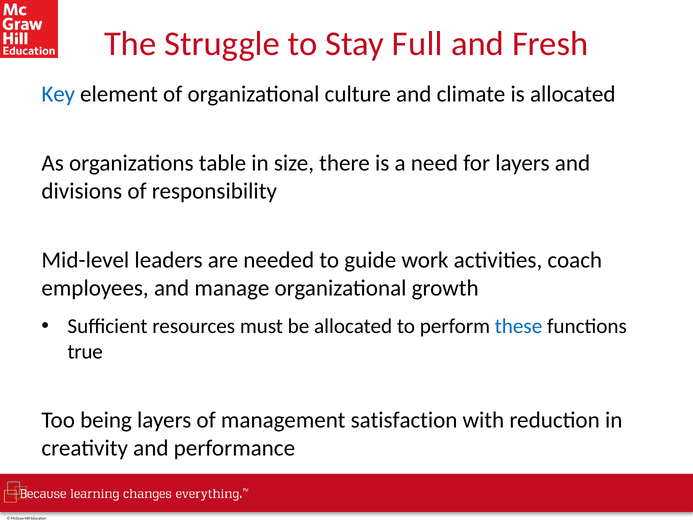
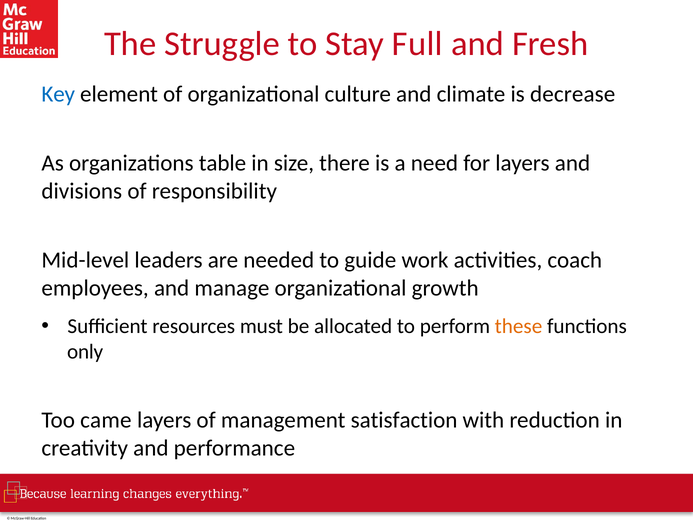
is allocated: allocated -> decrease
these colour: blue -> orange
true: true -> only
being: being -> came
